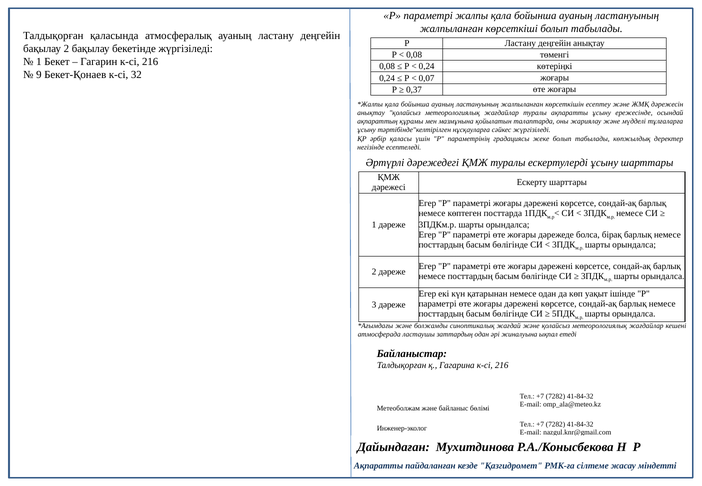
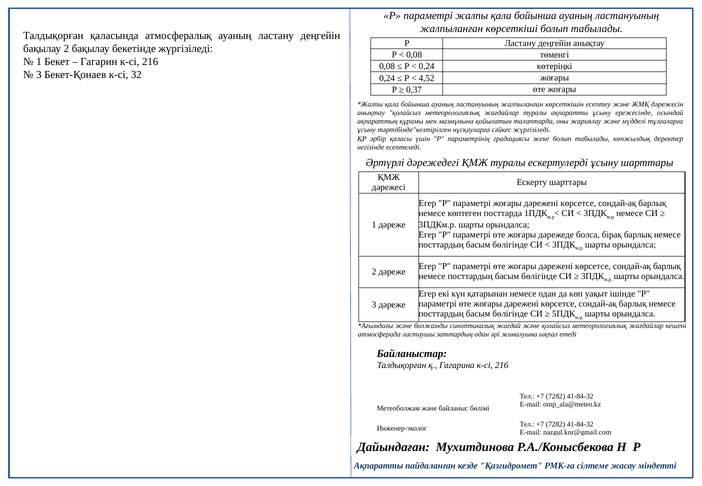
9 at (39, 75): 9 -> 3
0,07: 0,07 -> 4,52
